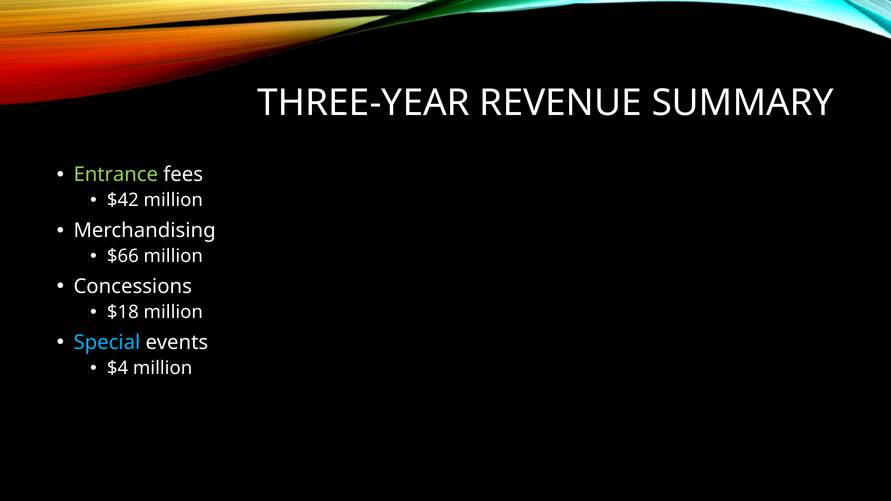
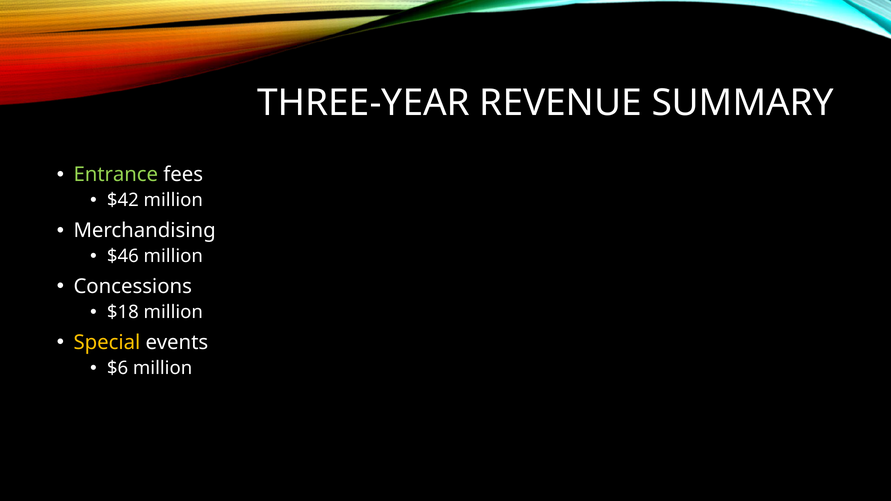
$66: $66 -> $46
Special colour: light blue -> yellow
$4: $4 -> $6
